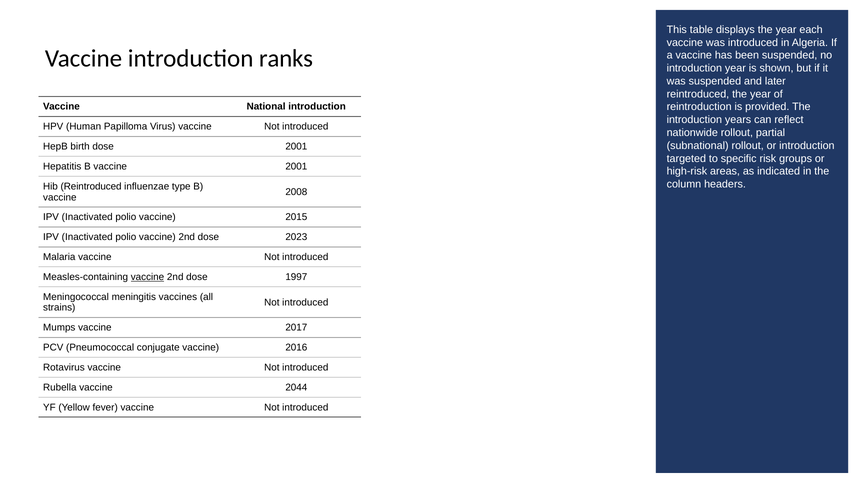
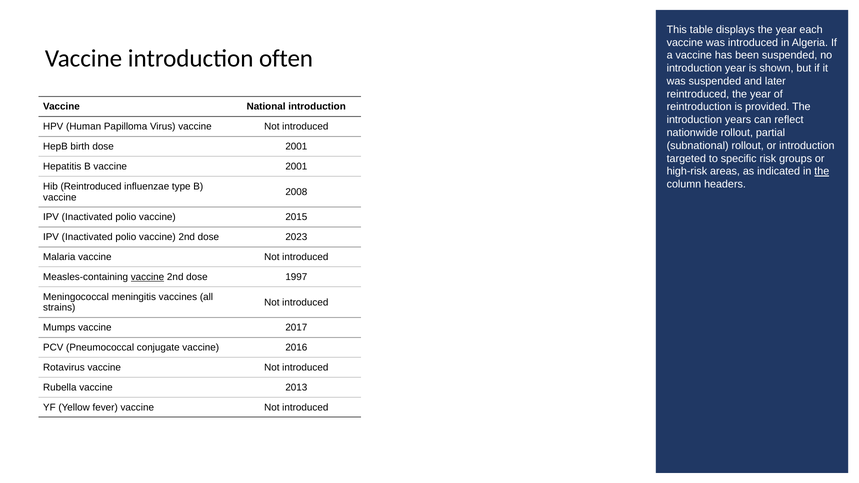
ranks: ranks -> often
the at (822, 171) underline: none -> present
2044: 2044 -> 2013
